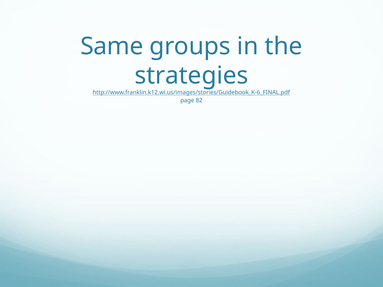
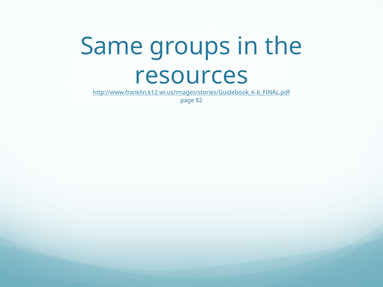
strategies: strategies -> resources
